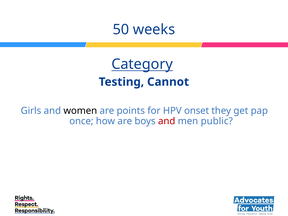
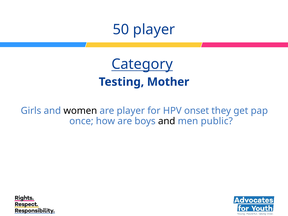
50 weeks: weeks -> player
Cannot: Cannot -> Mother
are points: points -> player
and at (167, 121) colour: red -> black
